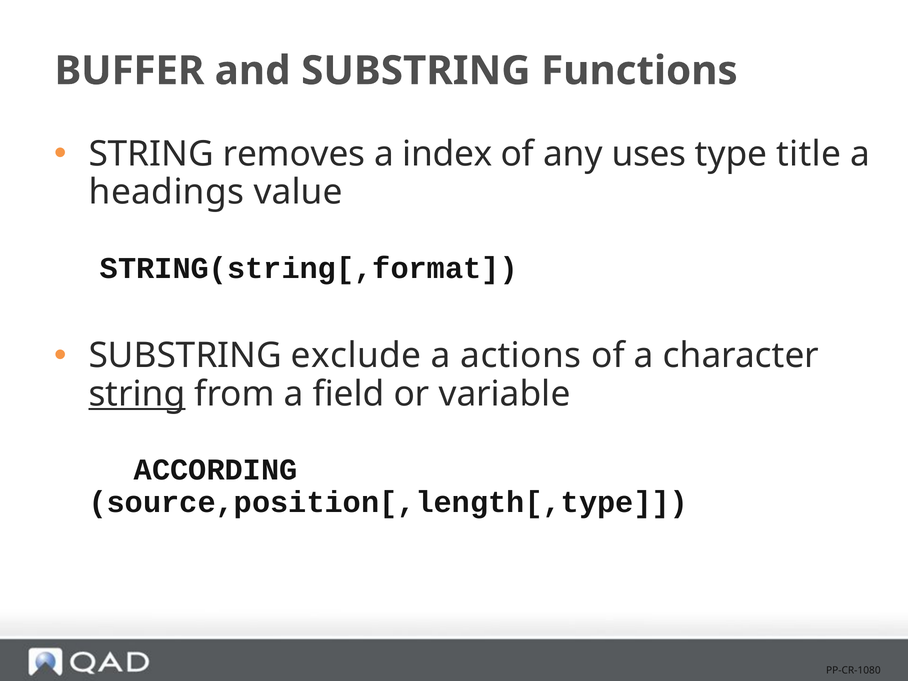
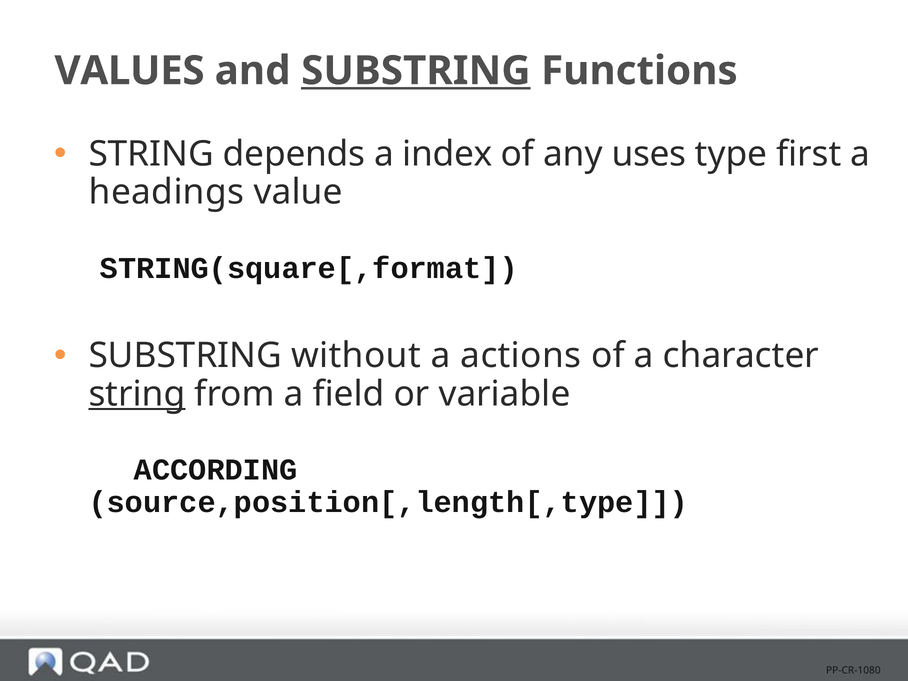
BUFFER: BUFFER -> VALUES
SUBSTRING at (416, 71) underline: none -> present
removes: removes -> depends
title: title -> first
STRING(string[,format: STRING(string[,format -> STRING(square[,format
exclude: exclude -> without
